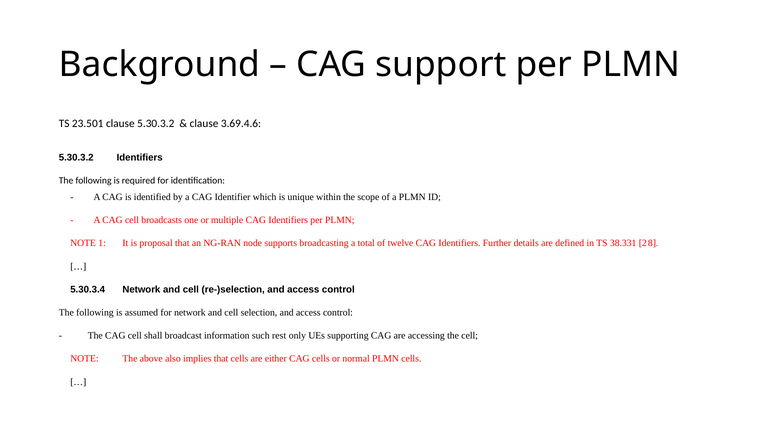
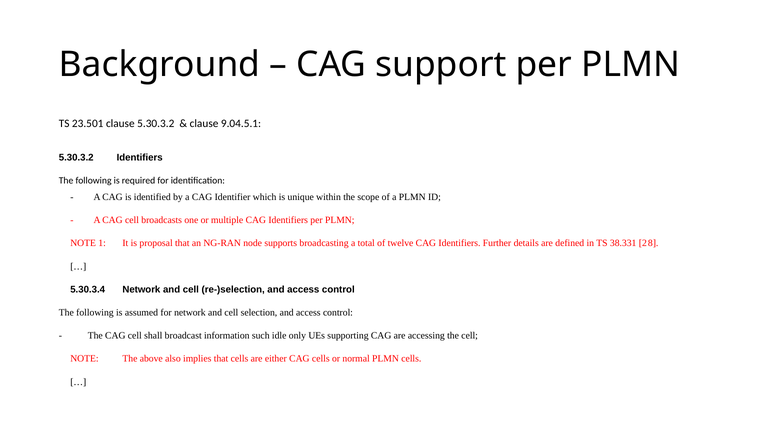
3.69.4.6: 3.69.4.6 -> 9.04.5.1
rest: rest -> idle
